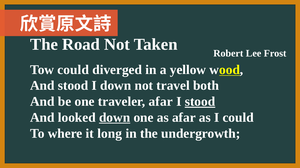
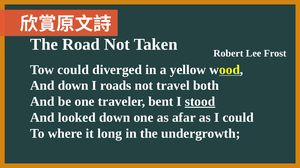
And stood: stood -> down
I down: down -> roads
traveler afar: afar -> bent
down at (115, 118) underline: present -> none
